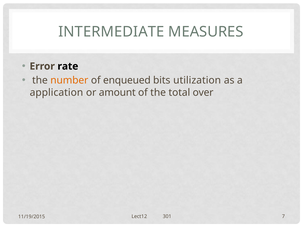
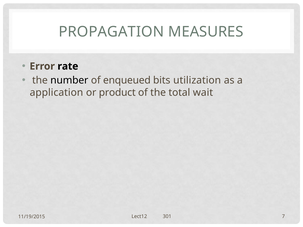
INTERMEDIATE: INTERMEDIATE -> PROPAGATION
number colour: orange -> black
amount: amount -> product
over: over -> wait
